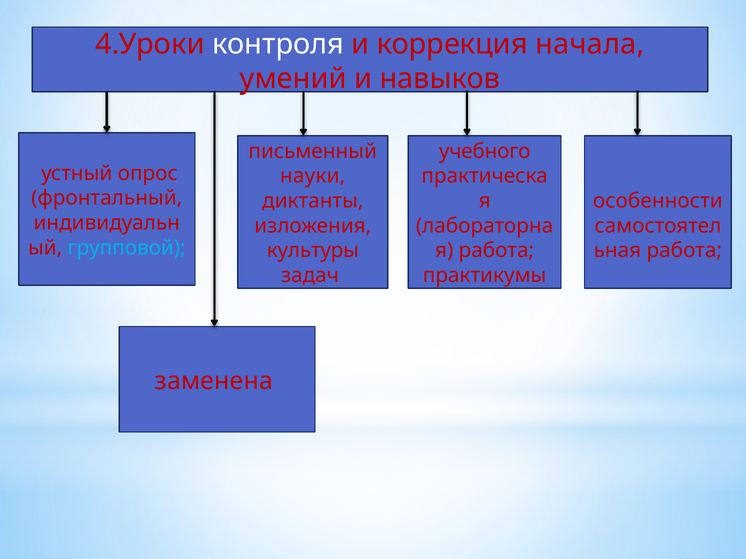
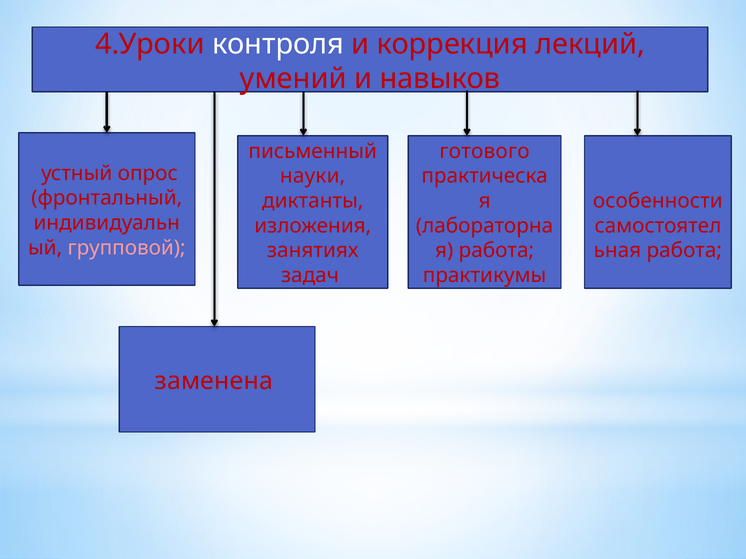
начала: начала -> лекций
учебного: учебного -> готового
групповой colour: light blue -> pink
культуры: культуры -> занятиях
